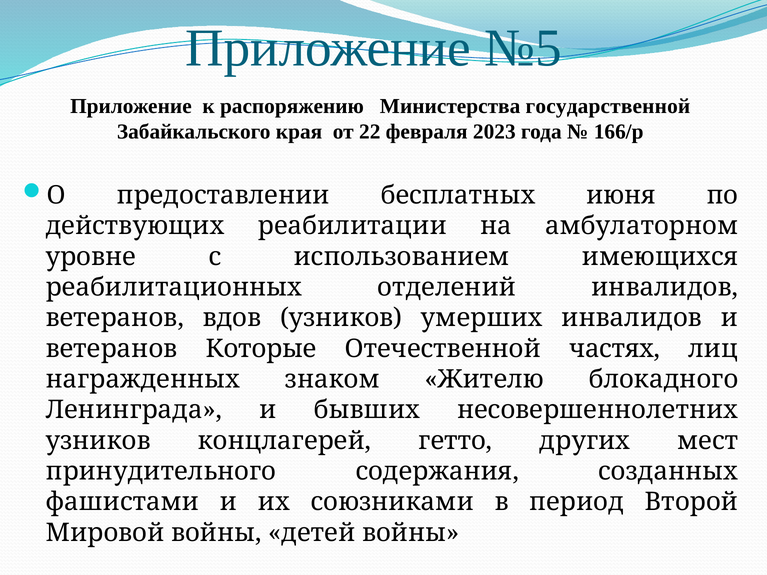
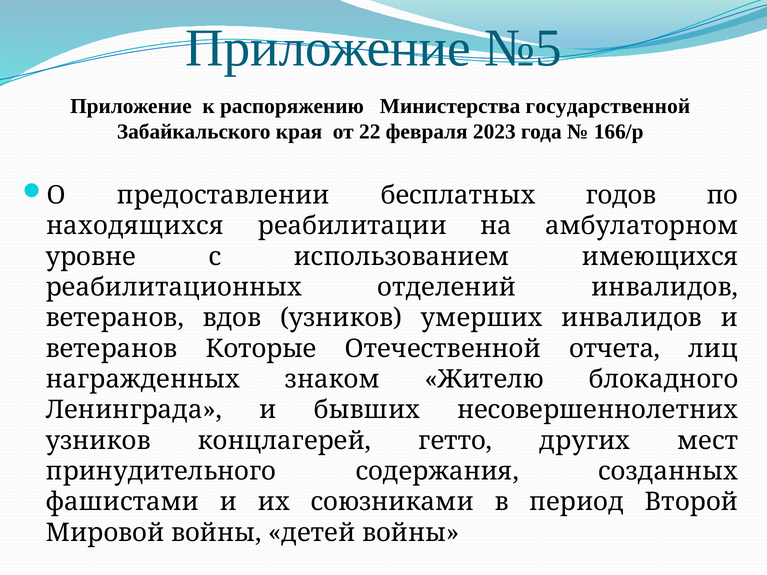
июня: июня -> годов
действующих: действующих -> находящихся
частях: частях -> отчета
